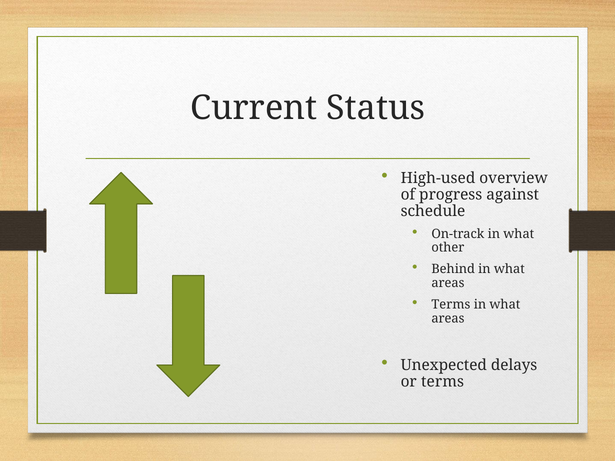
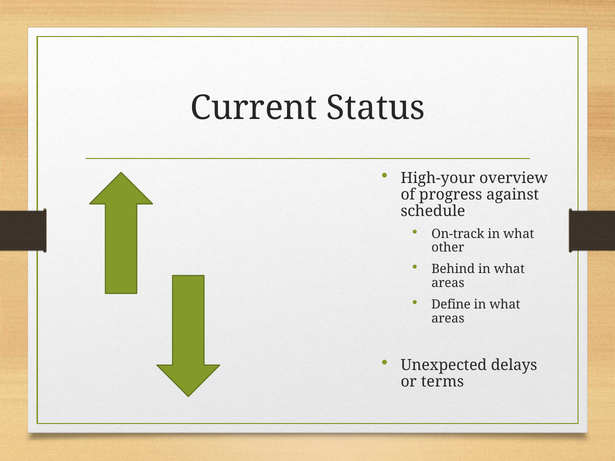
High-used: High-used -> High-your
Terms at (451, 305): Terms -> Define
